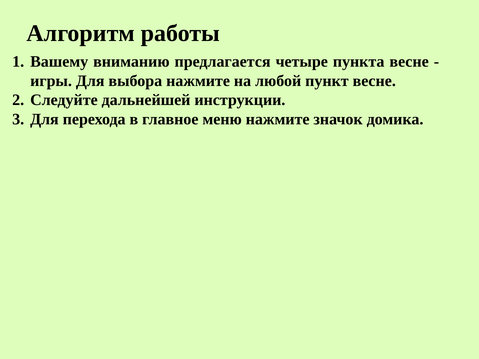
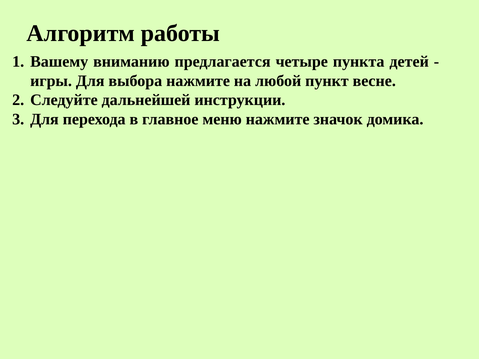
пункта весне: весне -> детей
